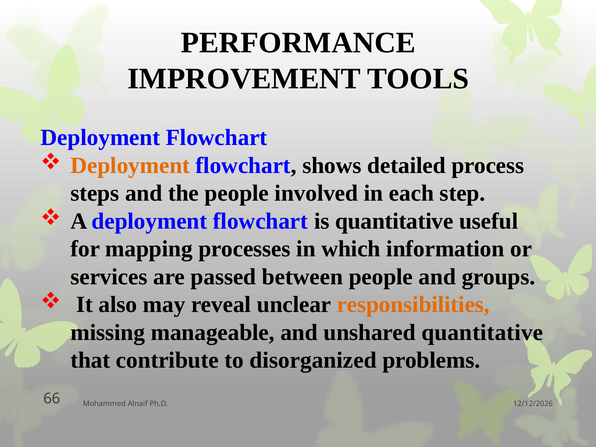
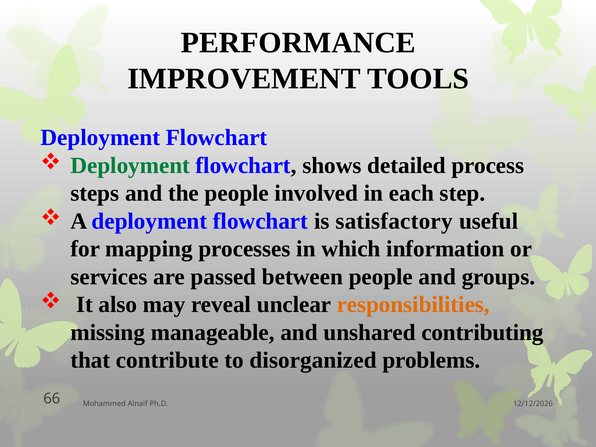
Deployment at (130, 165) colour: orange -> green
is quantitative: quantitative -> satisfactory
unshared quantitative: quantitative -> contributing
